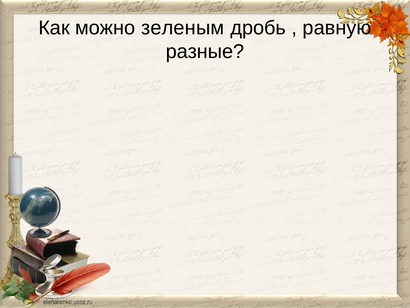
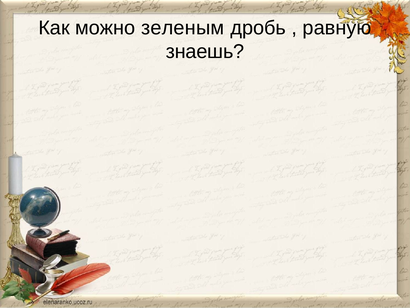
разные: разные -> знаешь
